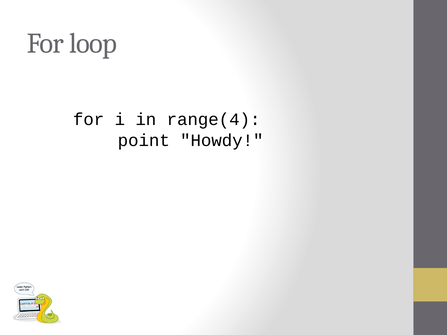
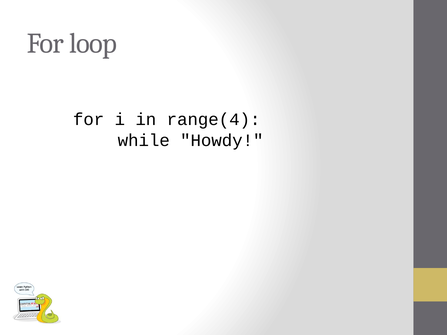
point: point -> while
